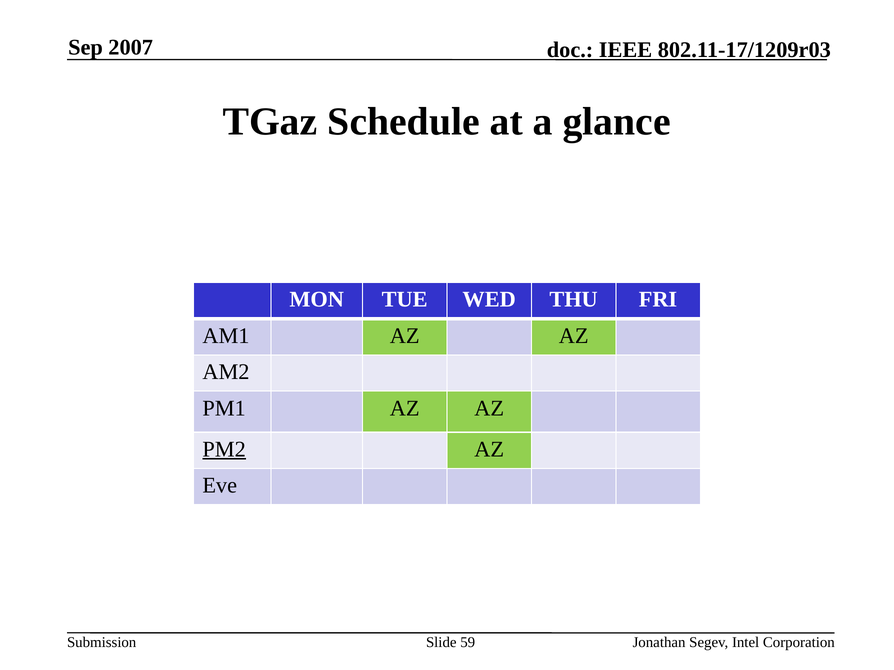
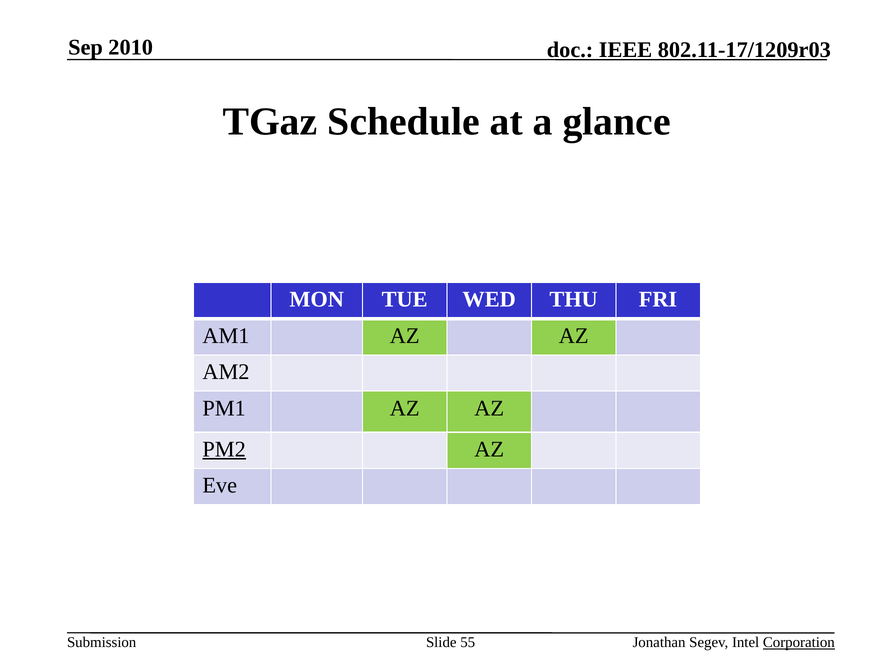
2007: 2007 -> 2010
59: 59 -> 55
Corporation underline: none -> present
